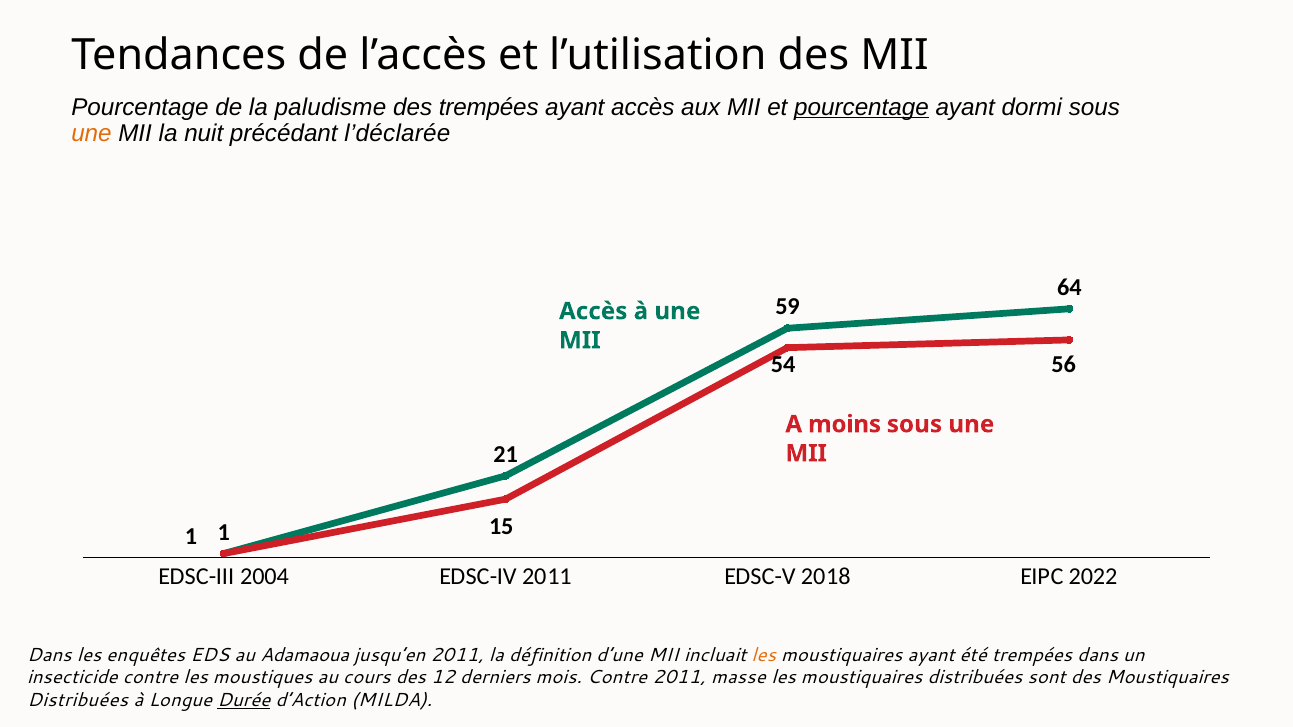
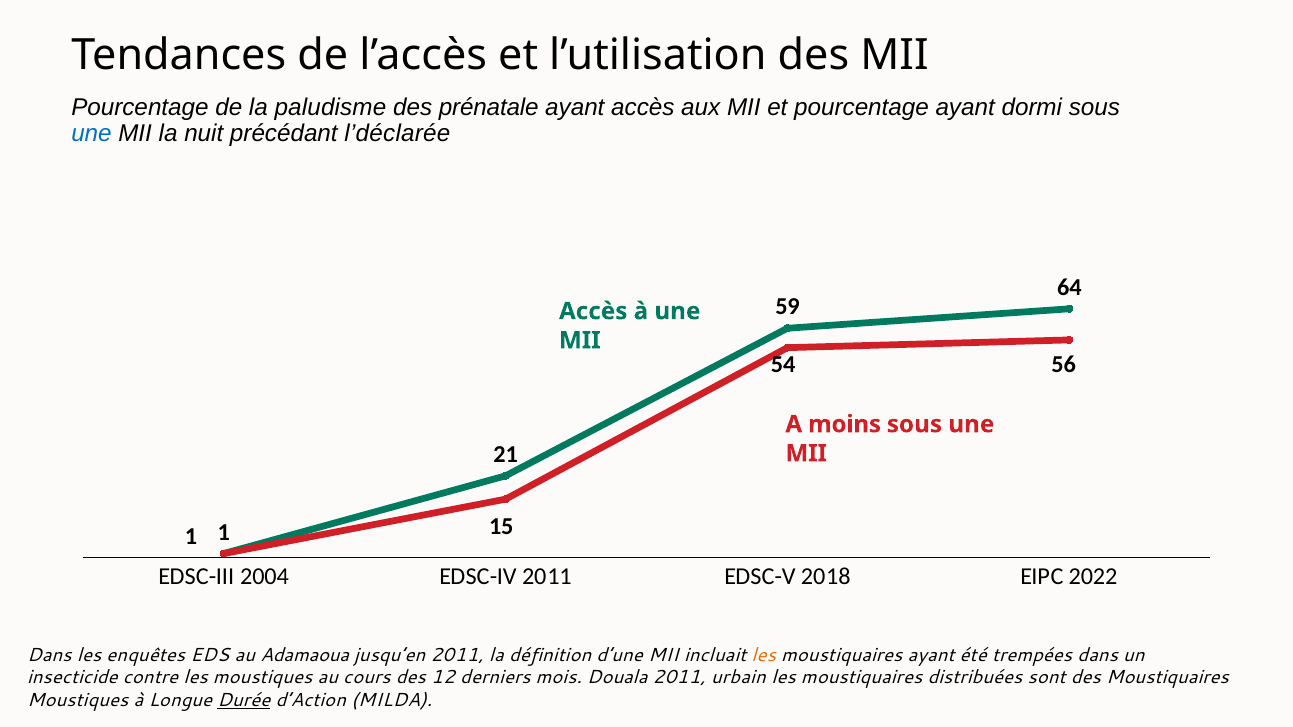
des trempées: trempées -> prénatale
pourcentage at (862, 107) underline: present -> none
une at (91, 133) colour: orange -> blue
mois Contre: Contre -> Douala
masse: masse -> urbain
Distribuées at (78, 701): Distribuées -> Moustiques
